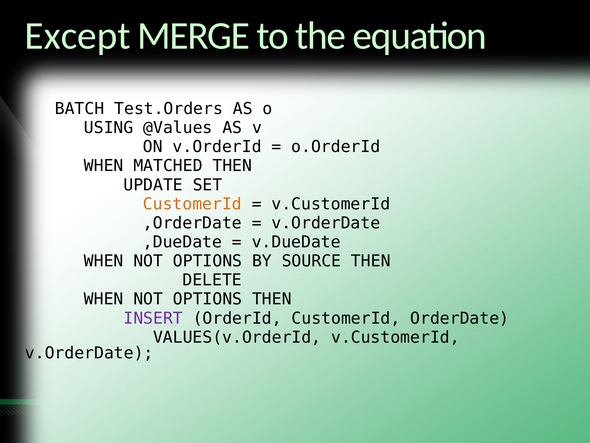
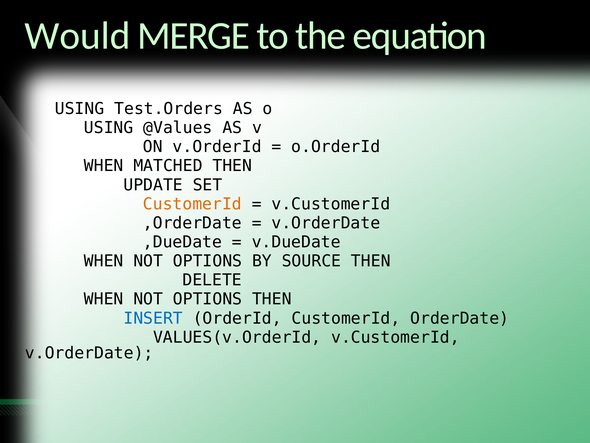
Except: Except -> Would
BATCH at (80, 109): BATCH -> USING
INSERT colour: purple -> blue
